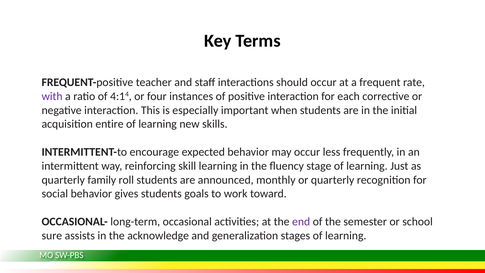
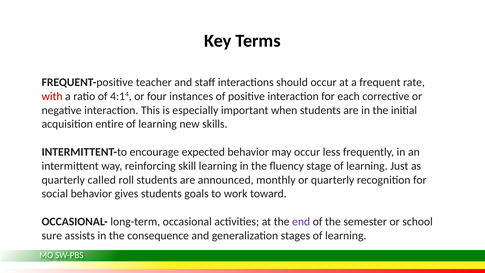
with colour: purple -> red
family: family -> called
acknowledge: acknowledge -> consequence
